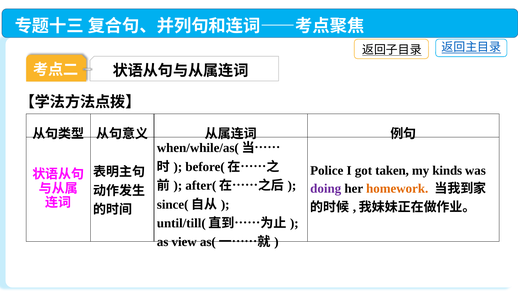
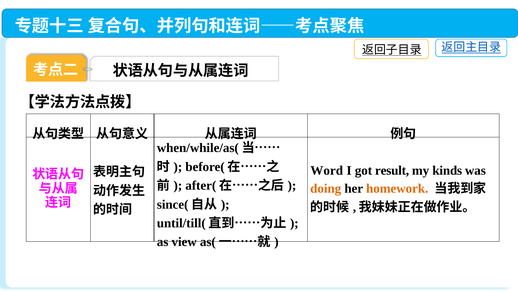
Police: Police -> Word
taken: taken -> result
doing colour: purple -> orange
